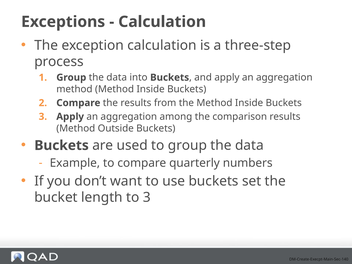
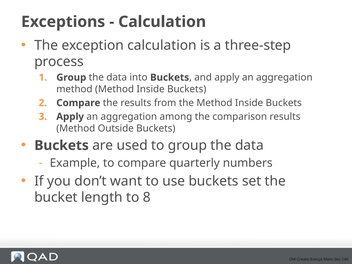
to 3: 3 -> 8
